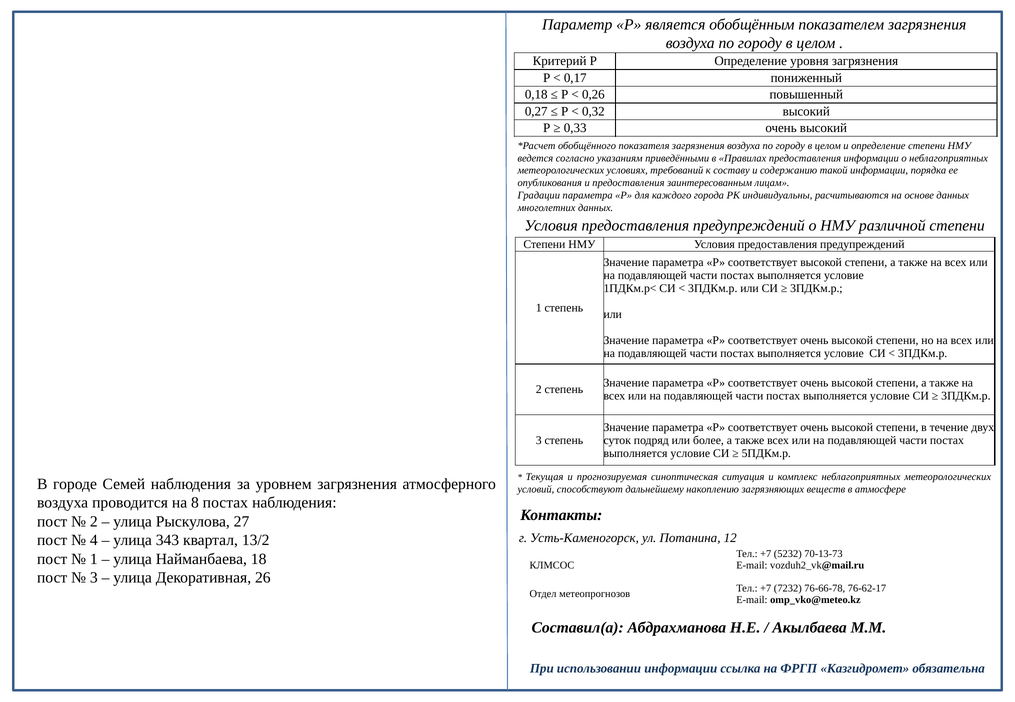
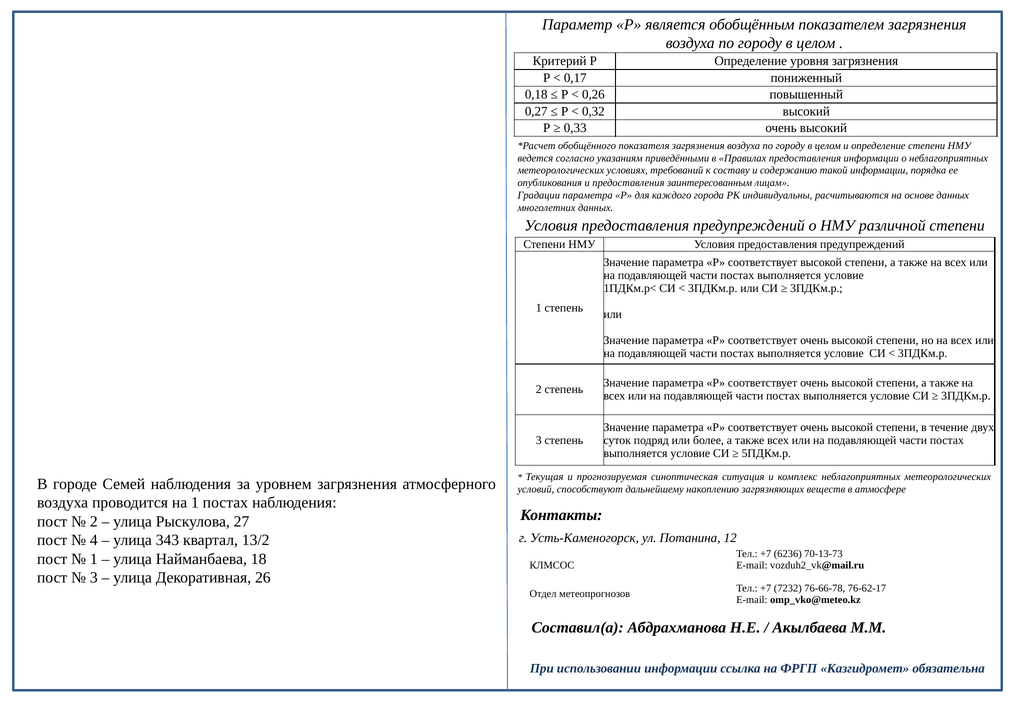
на 8: 8 -> 1
5232: 5232 -> 6236
